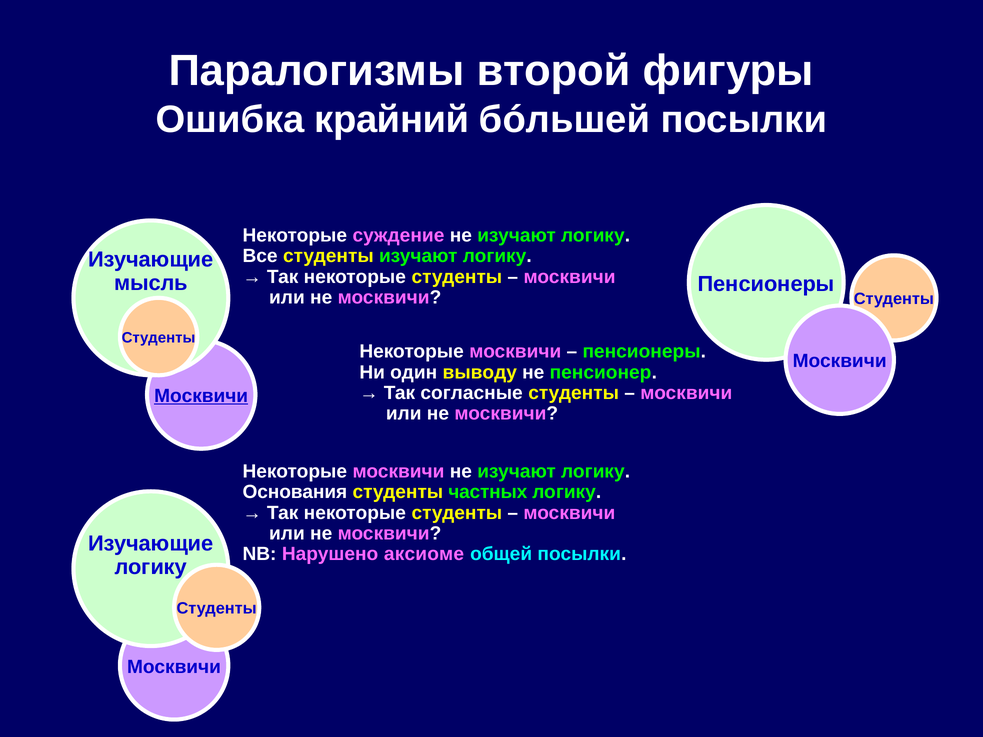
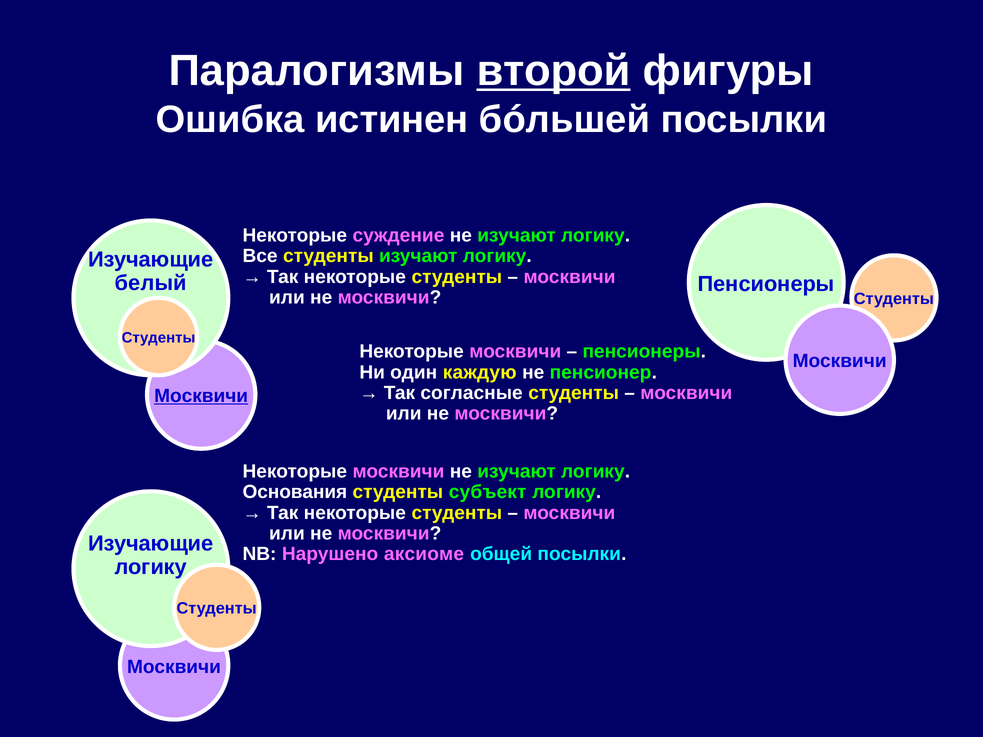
второй underline: none -> present
крайний: крайний -> истинен
мысль: мысль -> белый
выводу: выводу -> каждую
частных: частных -> субъект
